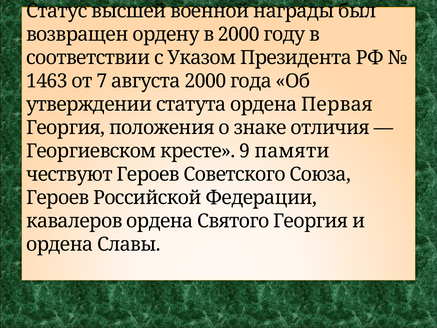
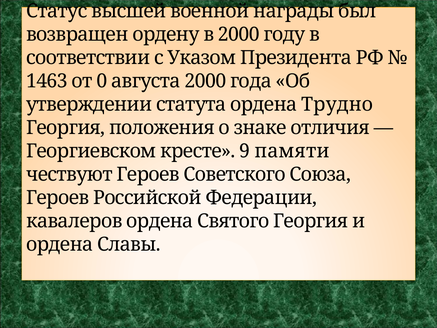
7: 7 -> 0
Первая: Первая -> Трудно
